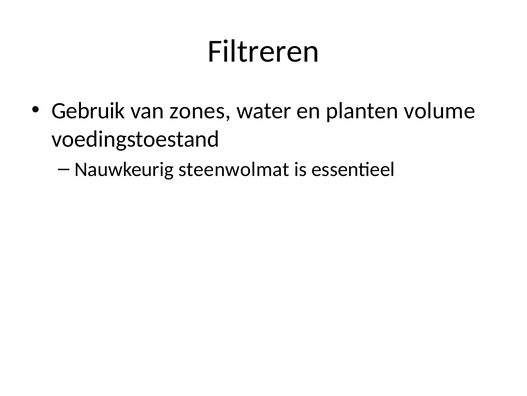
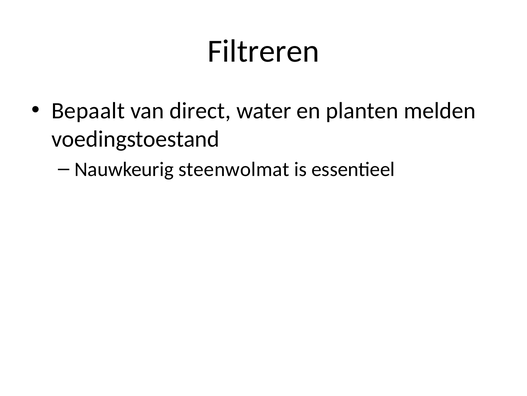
Gebruik: Gebruik -> Bepaalt
zones: zones -> direct
volume: volume -> melden
